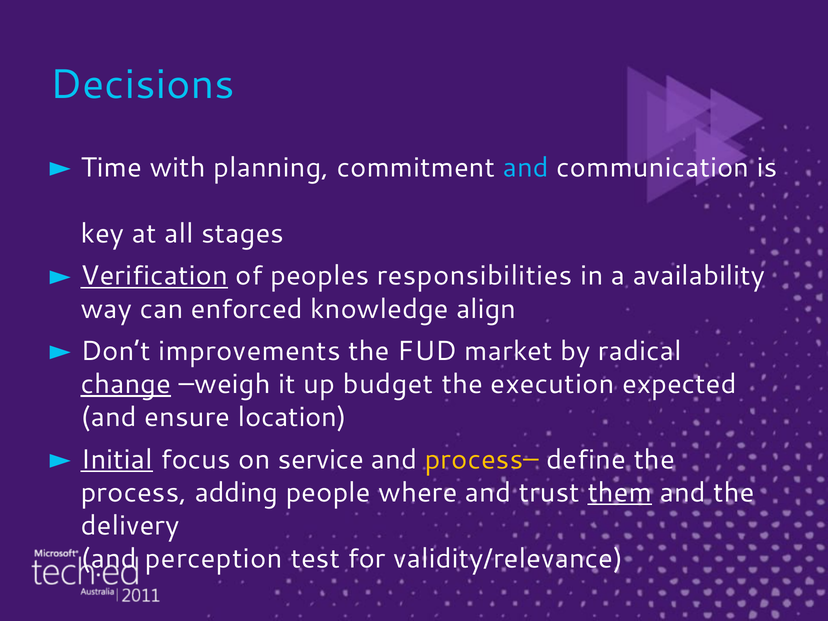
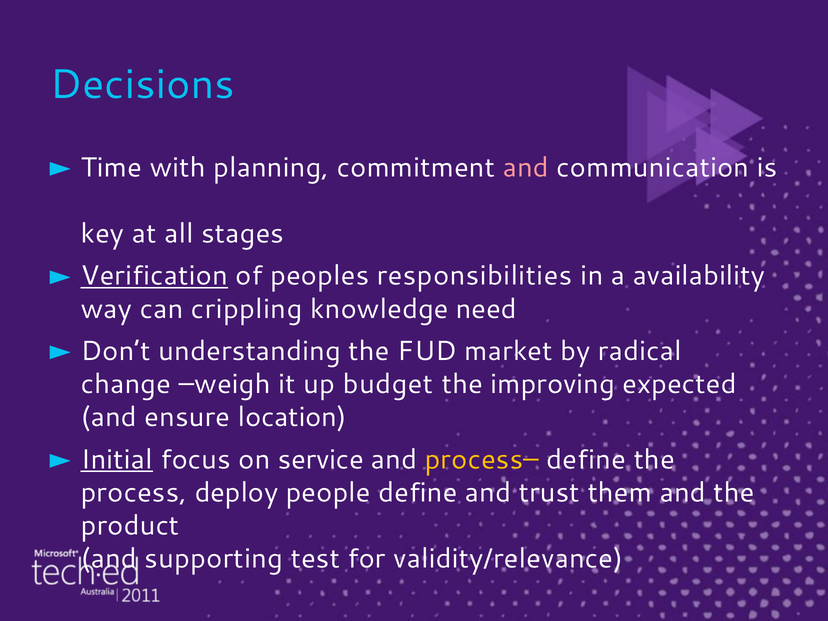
and at (526, 168) colour: light blue -> pink
enforced: enforced -> crippling
align: align -> need
improvements: improvements -> understanding
change underline: present -> none
execution: execution -> improving
adding: adding -> deploy
people where: where -> define
them underline: present -> none
delivery: delivery -> product
perception: perception -> supporting
